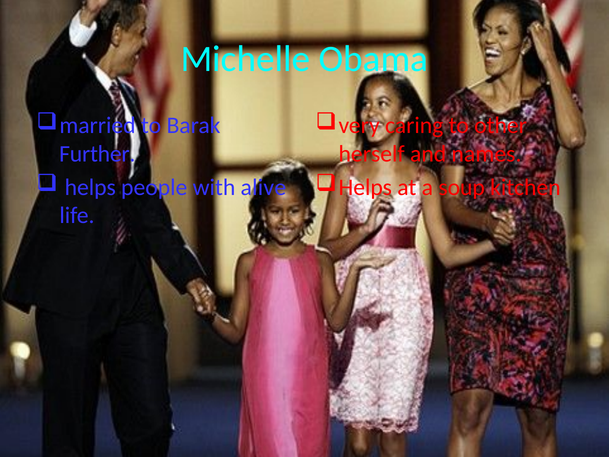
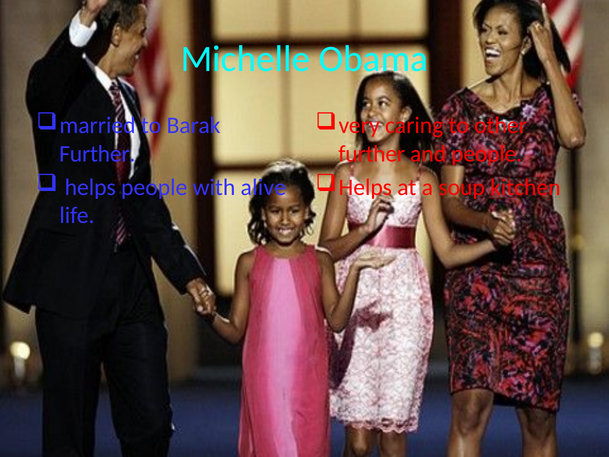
herself at (372, 154): herself -> further
and names: names -> people
